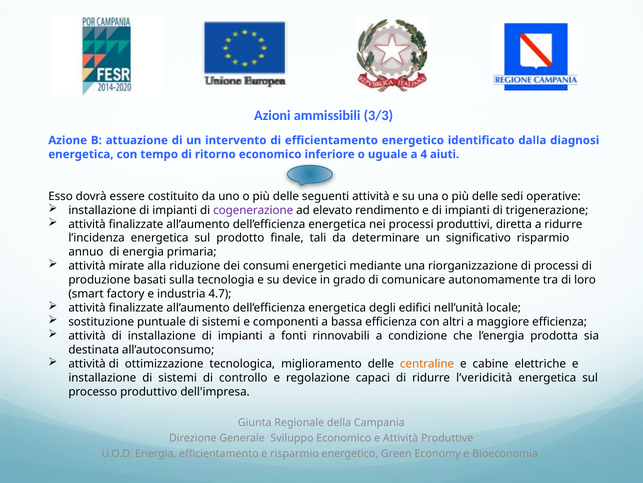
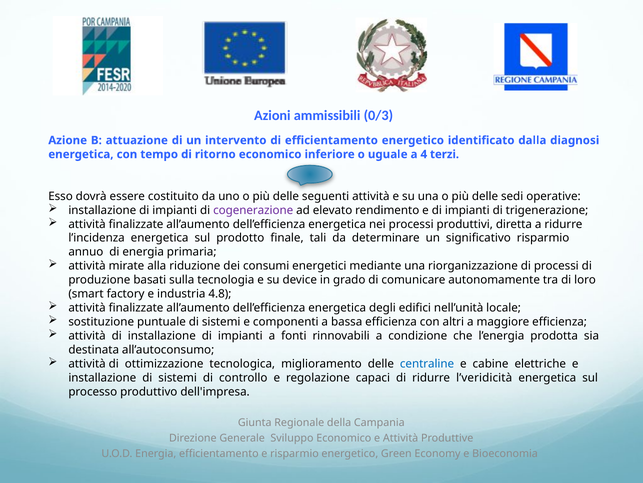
3/3: 3/3 -> 0/3
aiuti: aiuti -> terzi
4.7: 4.7 -> 4.8
centraline colour: orange -> blue
